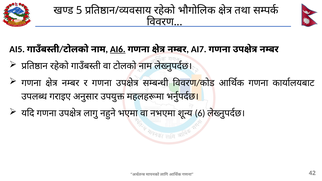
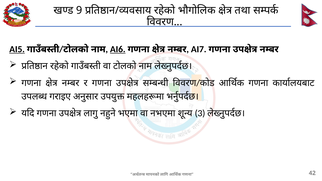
5: 5 -> 9
AI5 underline: none -> present
6: 6 -> 3
